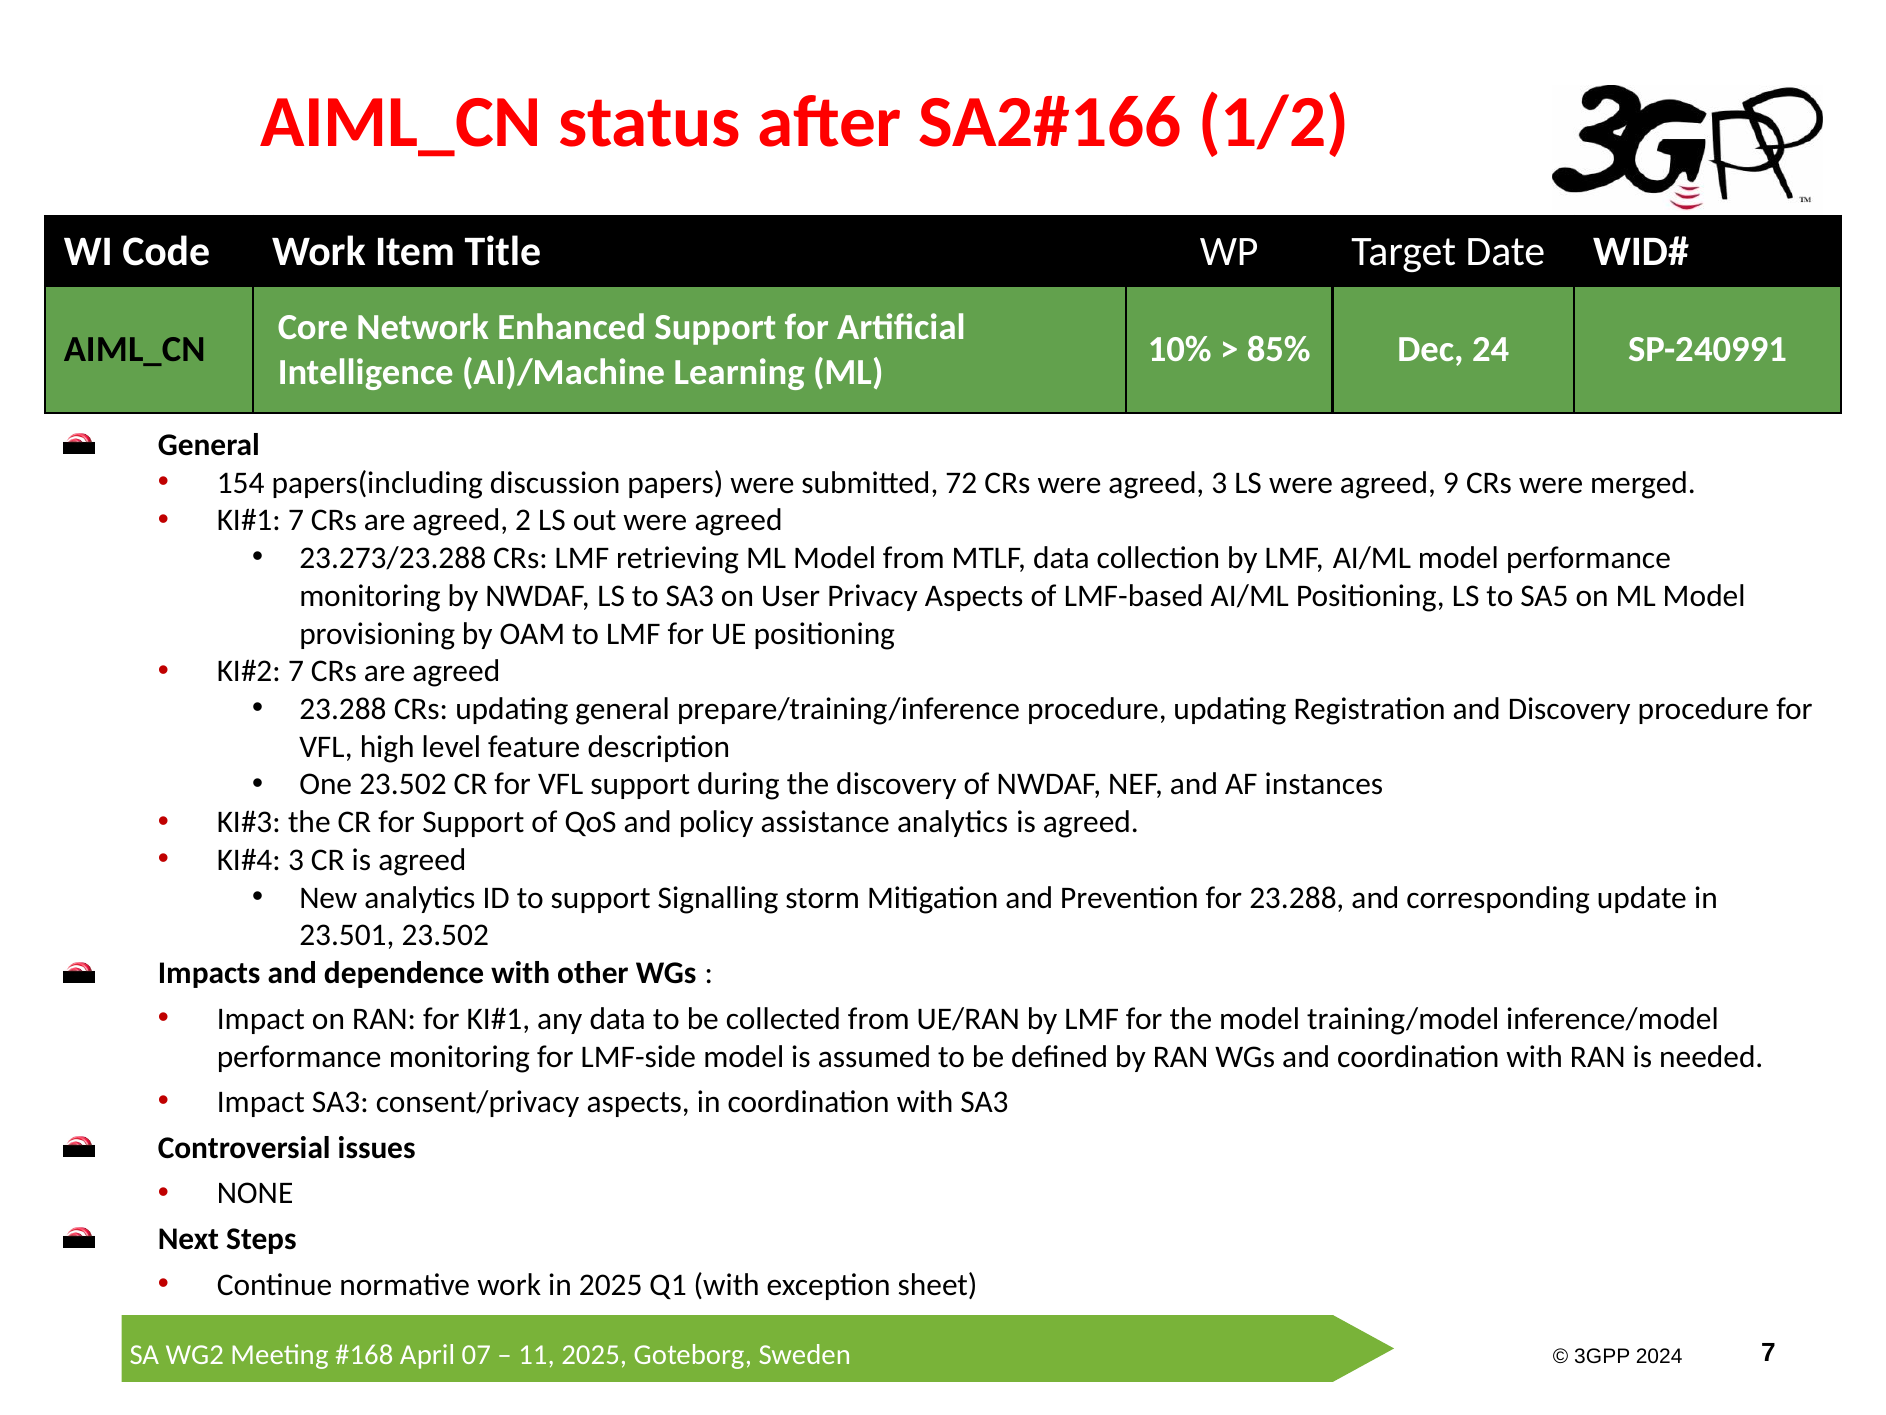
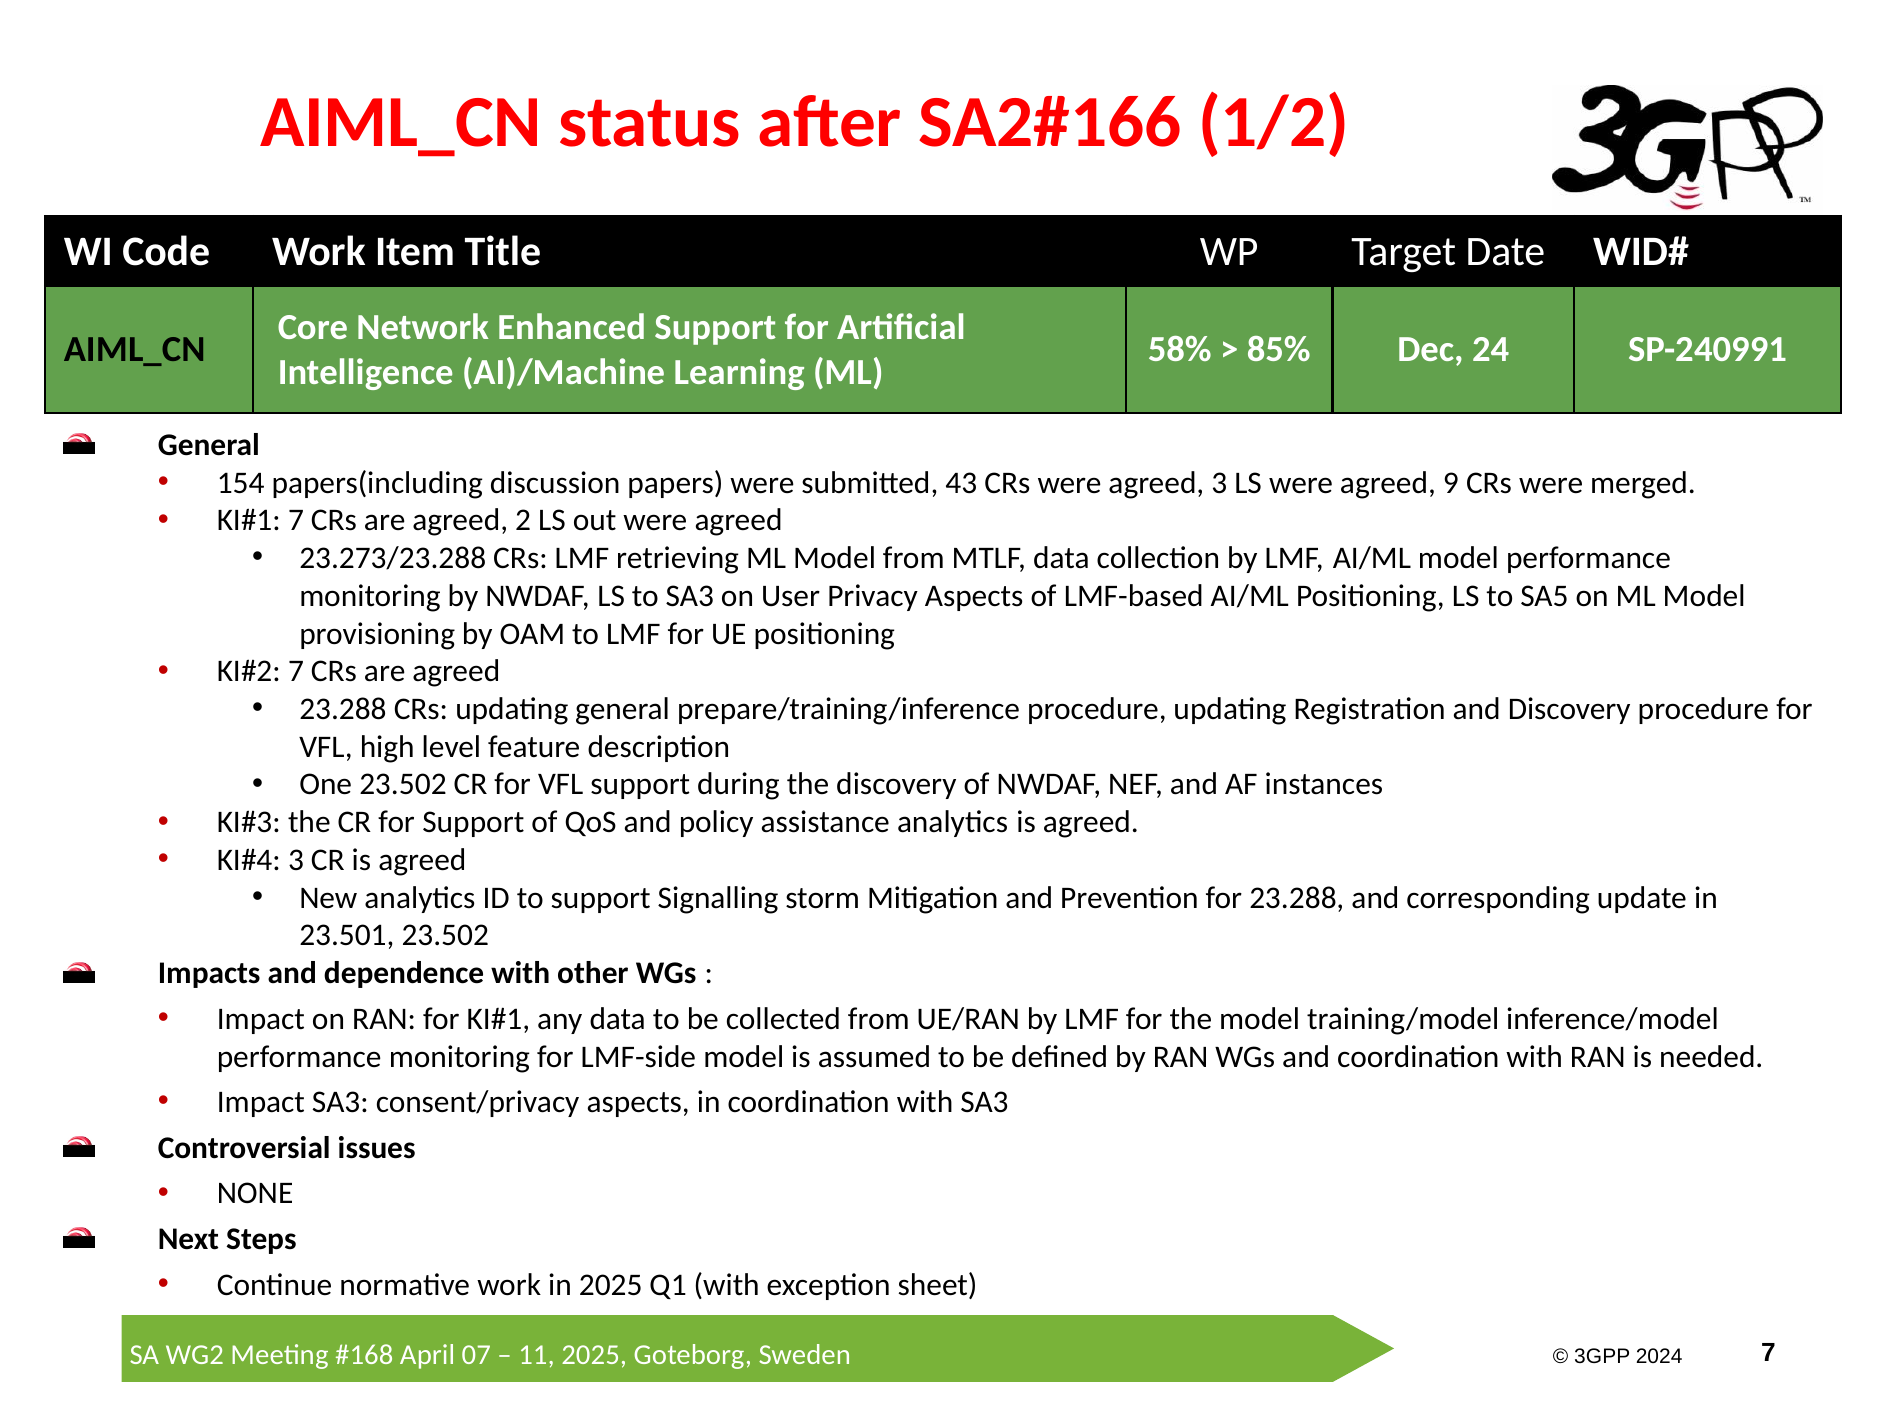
10%: 10% -> 58%
72: 72 -> 43
